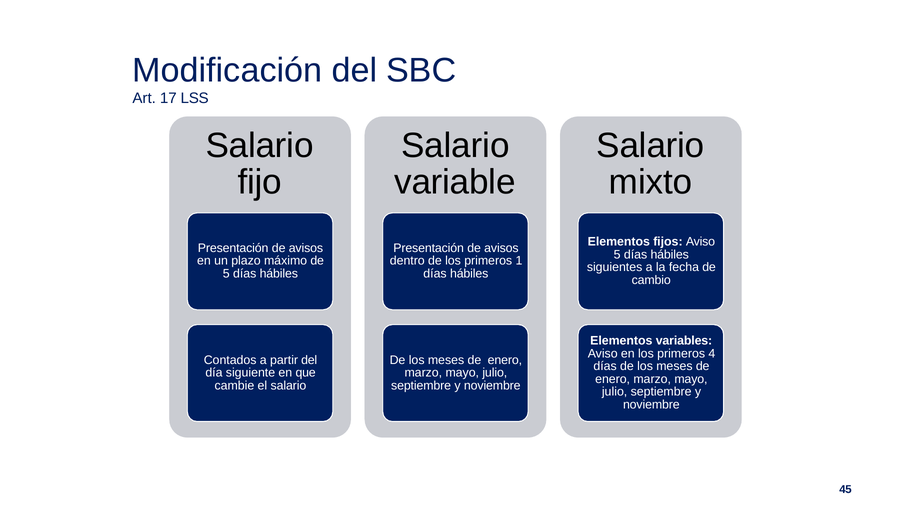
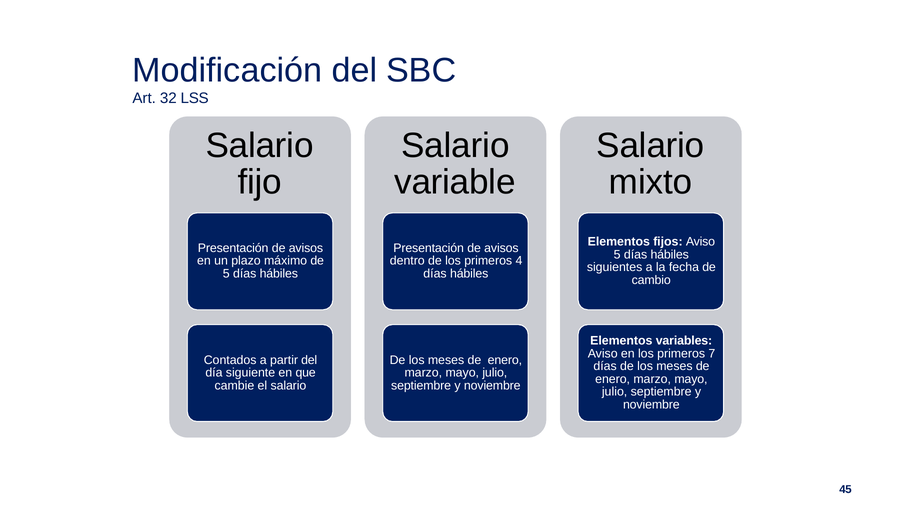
17: 17 -> 32
1: 1 -> 4
4: 4 -> 7
